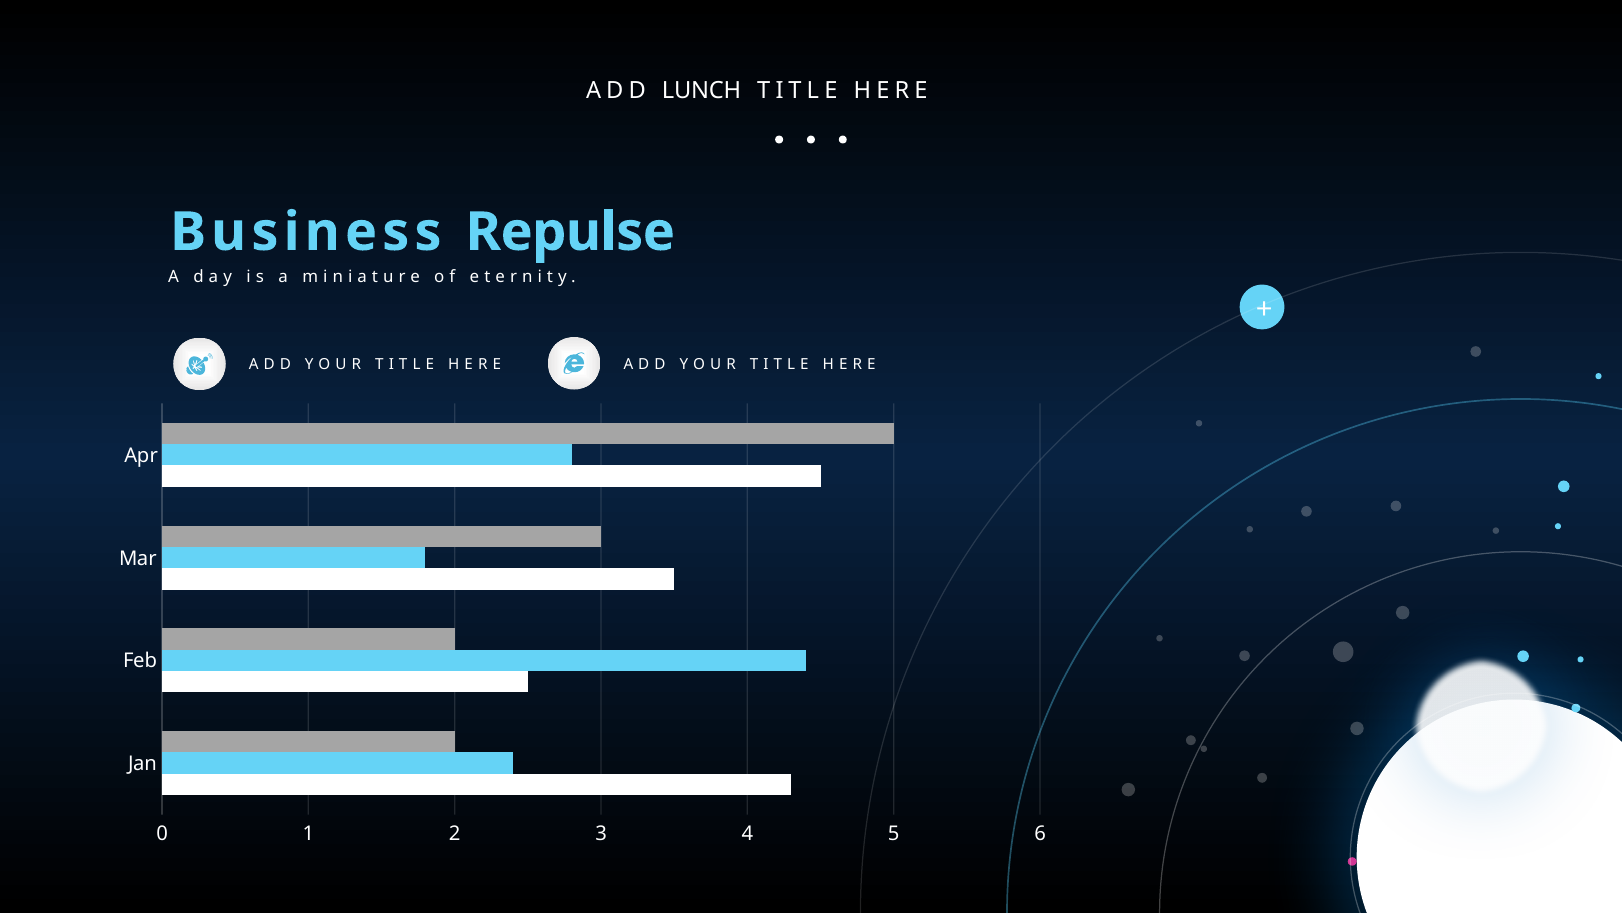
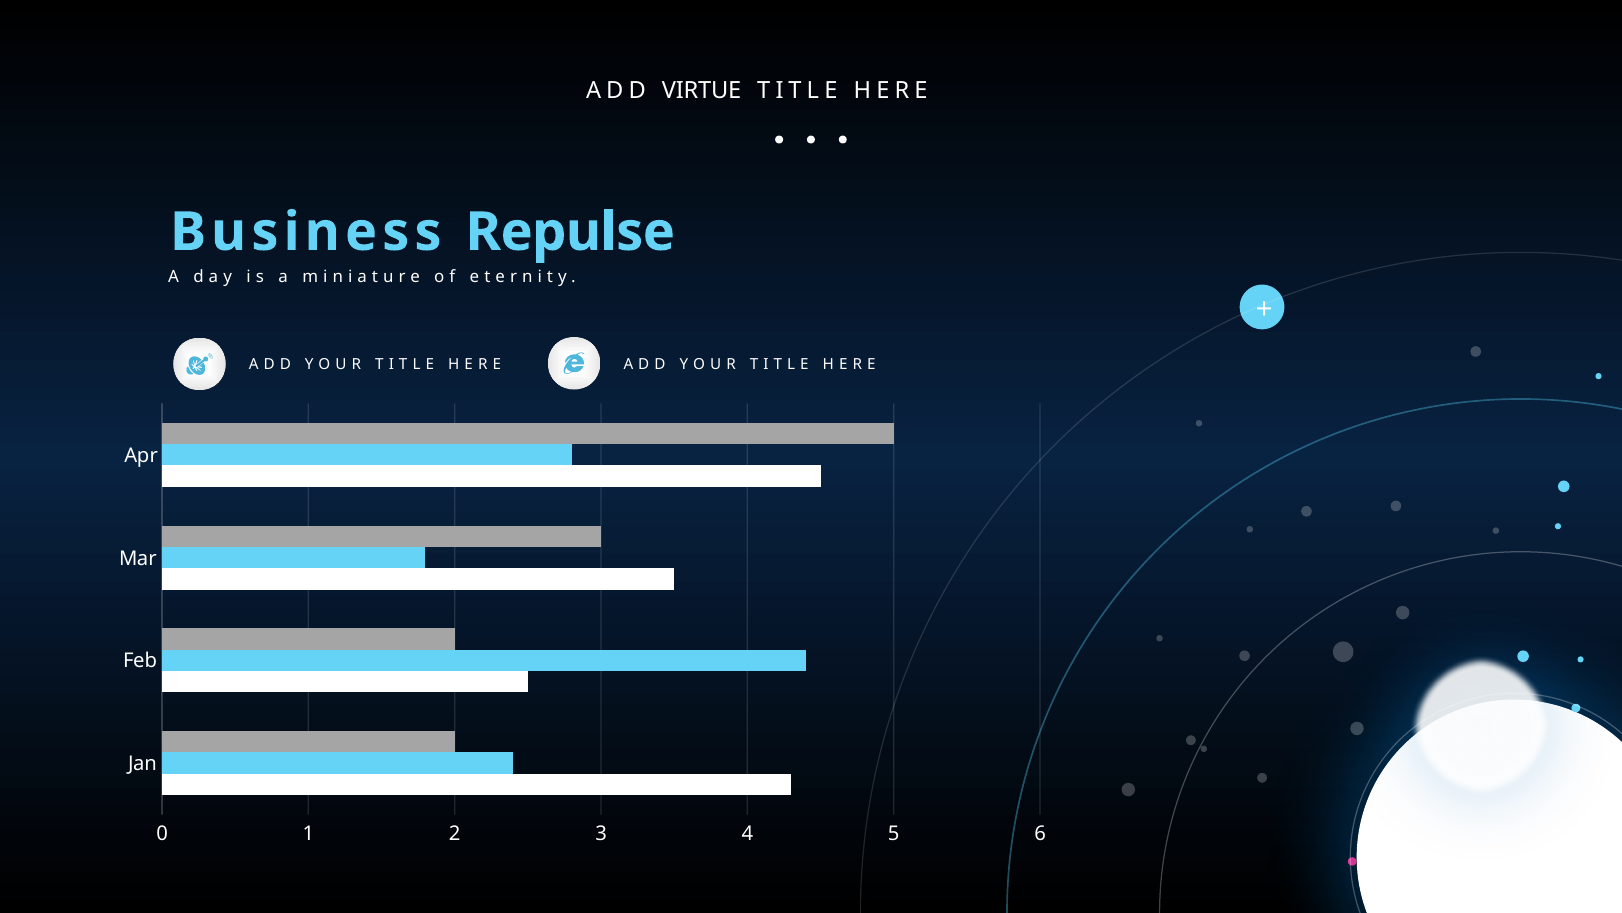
LUNCH: LUNCH -> VIRTUE
